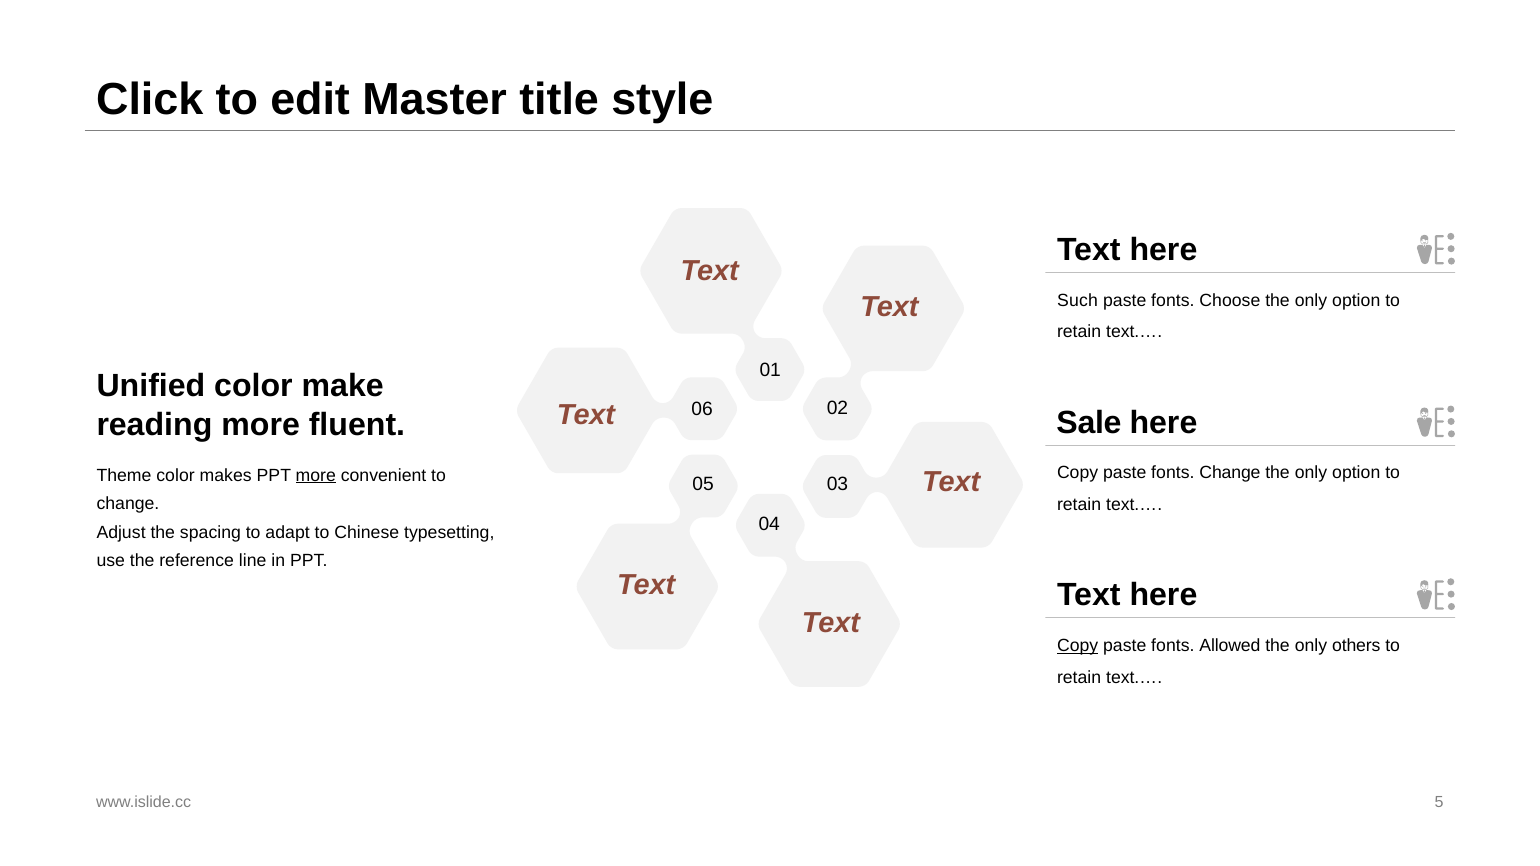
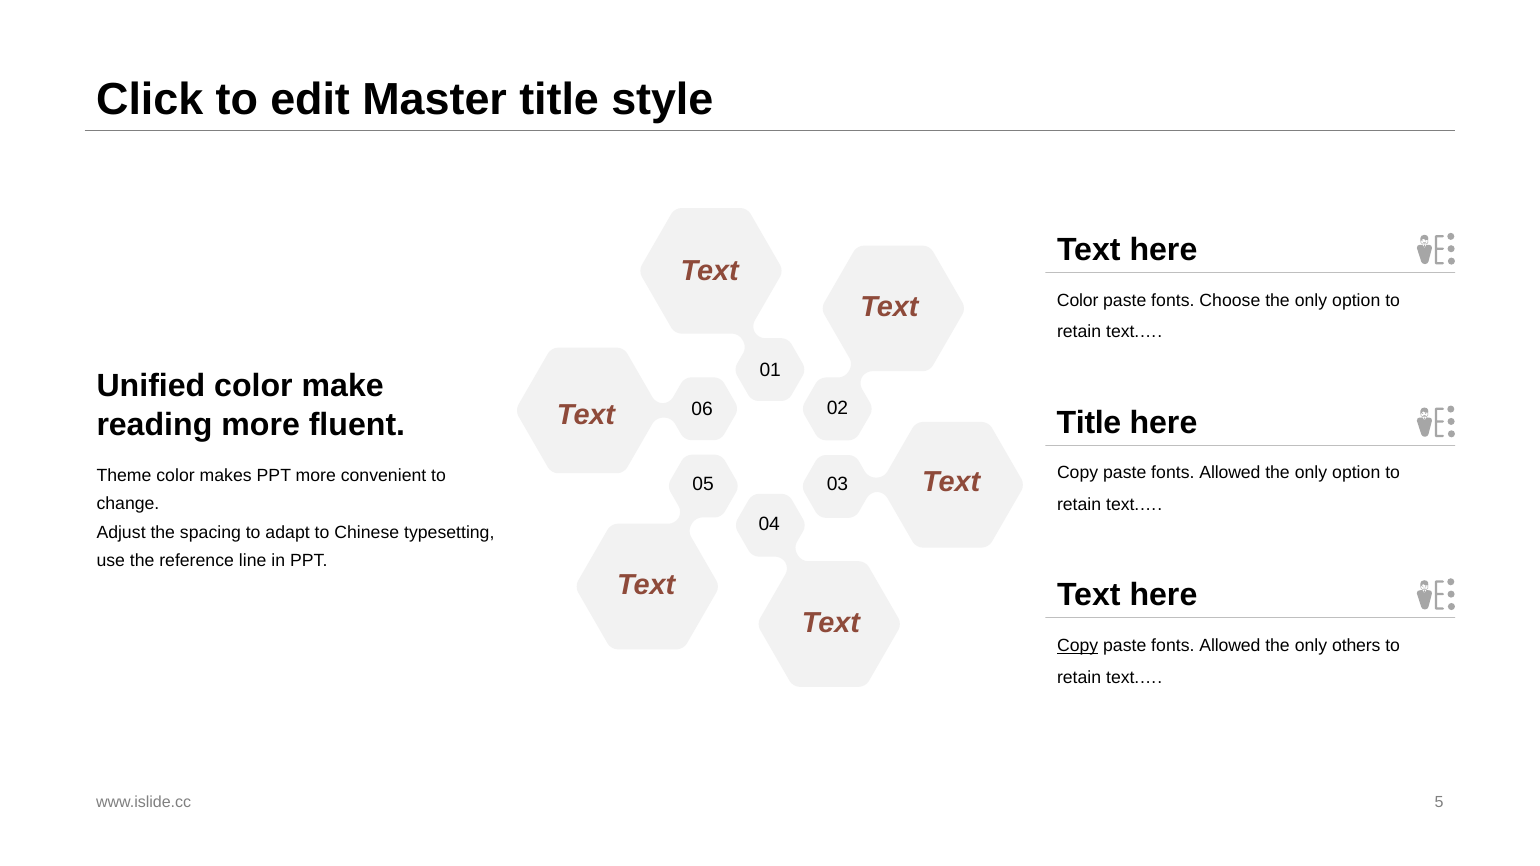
Such at (1078, 300): Such -> Color
Sale at (1089, 423): Sale -> Title
Change at (1230, 473): Change -> Allowed
more at (316, 475) underline: present -> none
